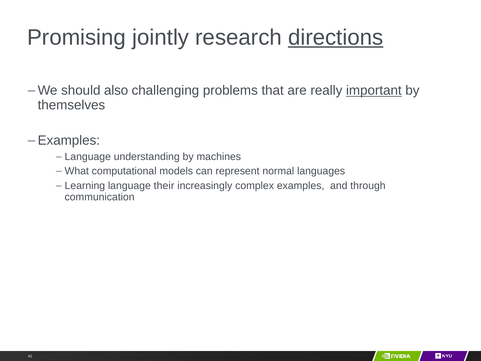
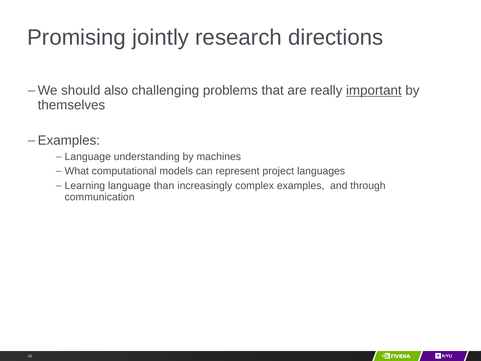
directions underline: present -> none
normal: normal -> project
their: their -> than
